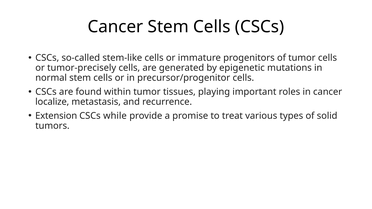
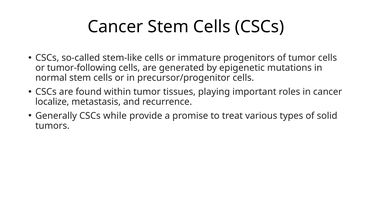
tumor-precisely: tumor-precisely -> tumor-following
Extension: Extension -> Generally
